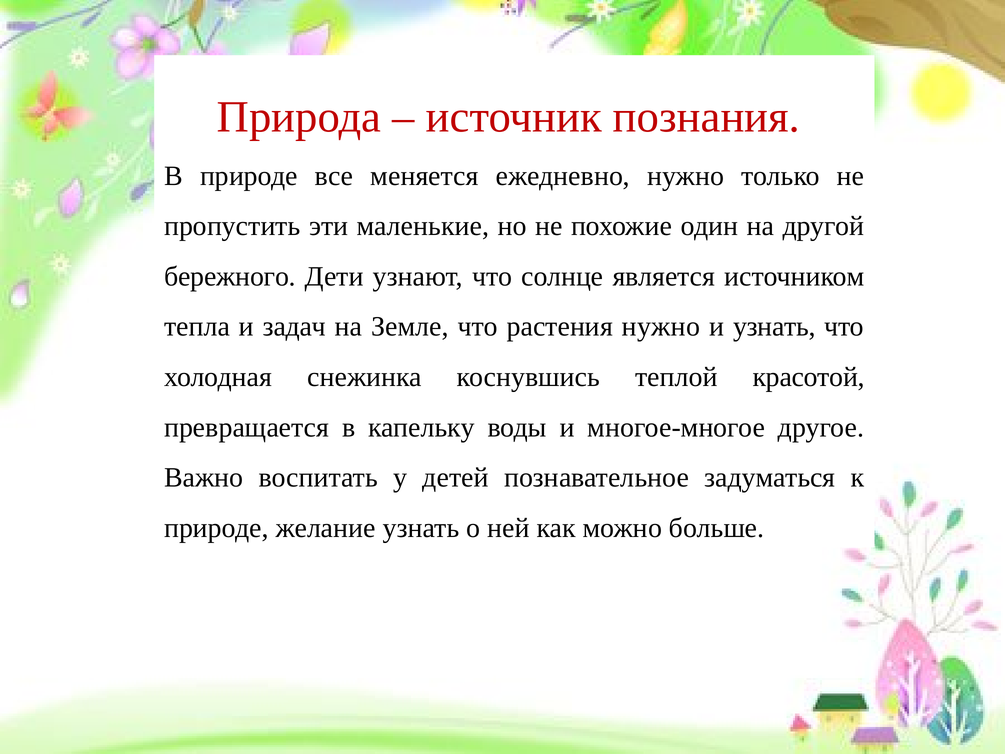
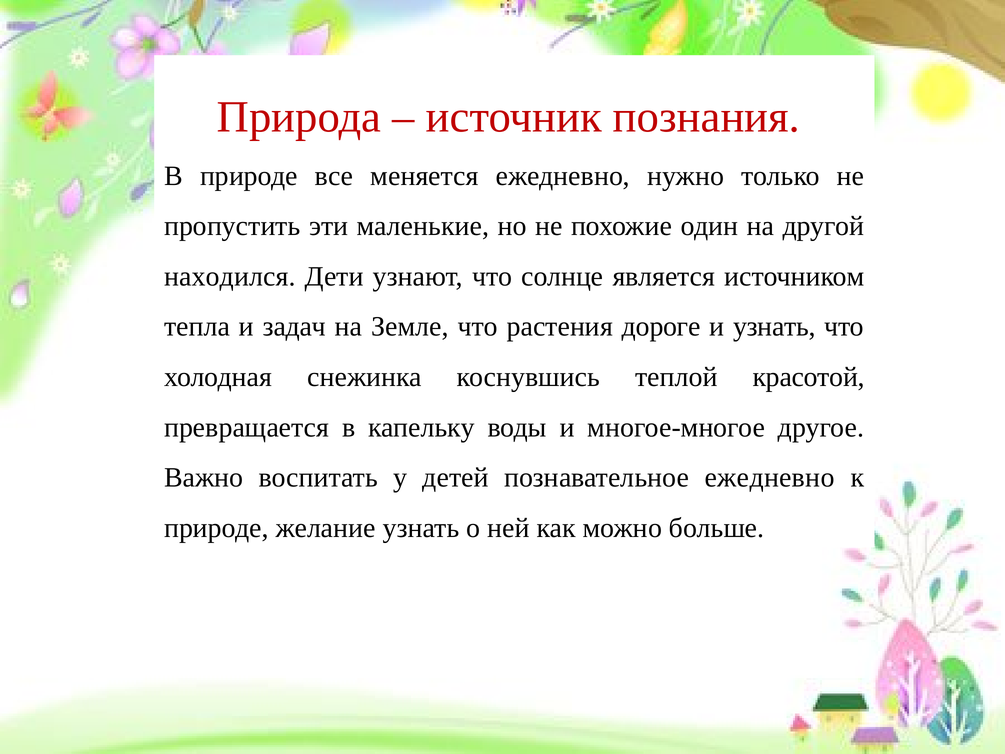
бережного: бережного -> находился
растения нужно: нужно -> дороге
познавательное задуматься: задуматься -> ежедневно
